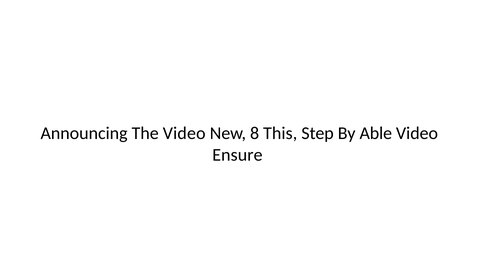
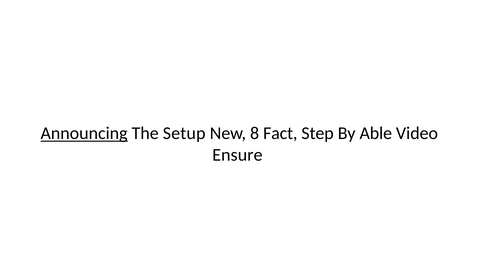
Announcing underline: none -> present
The Video: Video -> Setup
This: This -> Fact
